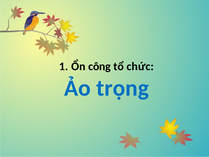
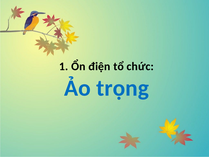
công: công -> điện
